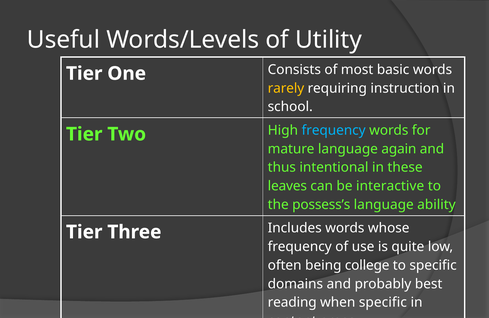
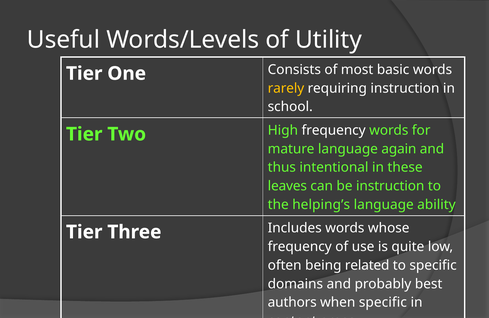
frequency at (334, 130) colour: light blue -> white
be interactive: interactive -> instruction
possess’s: possess’s -> helping’s
college: college -> related
reading: reading -> authors
